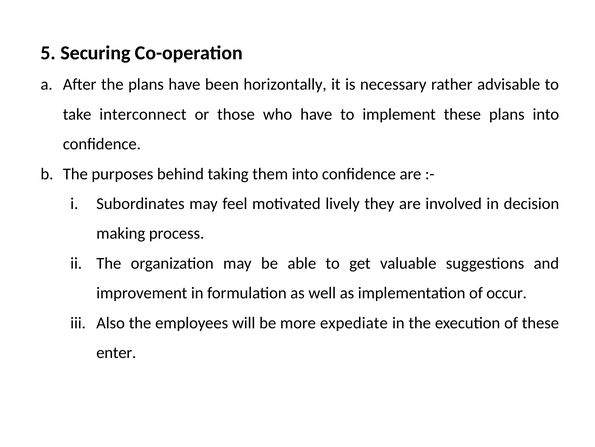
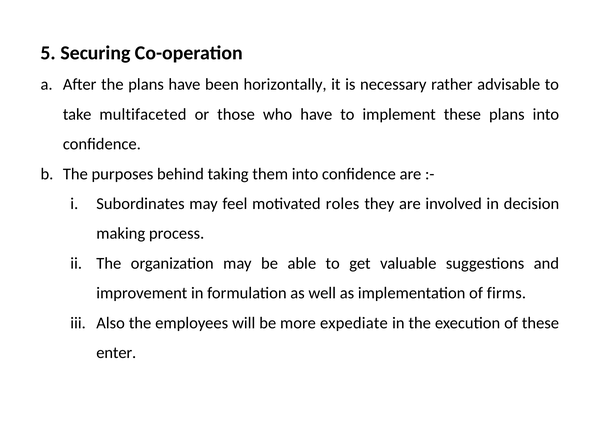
interconnect: interconnect -> multifaceted
lively: lively -> roles
occur: occur -> firms
